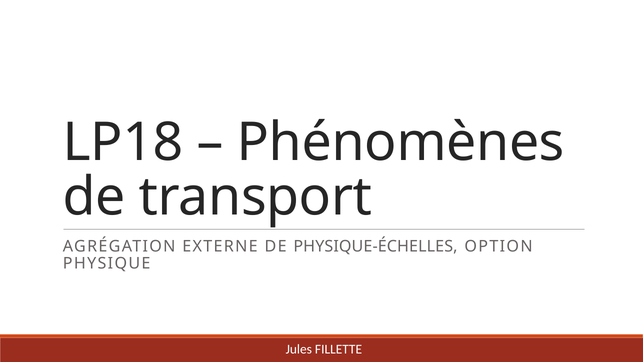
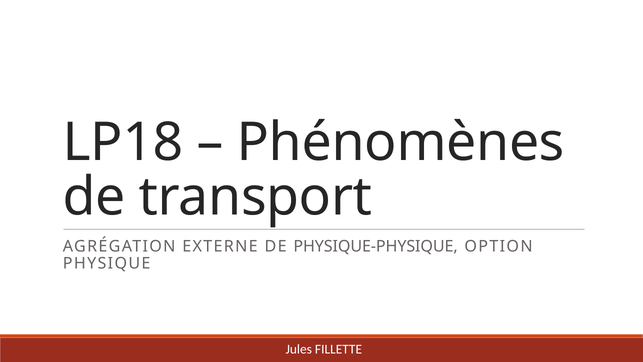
PHYSIQUE-ÉCHELLES: PHYSIQUE-ÉCHELLES -> PHYSIQUE-PHYSIQUE
